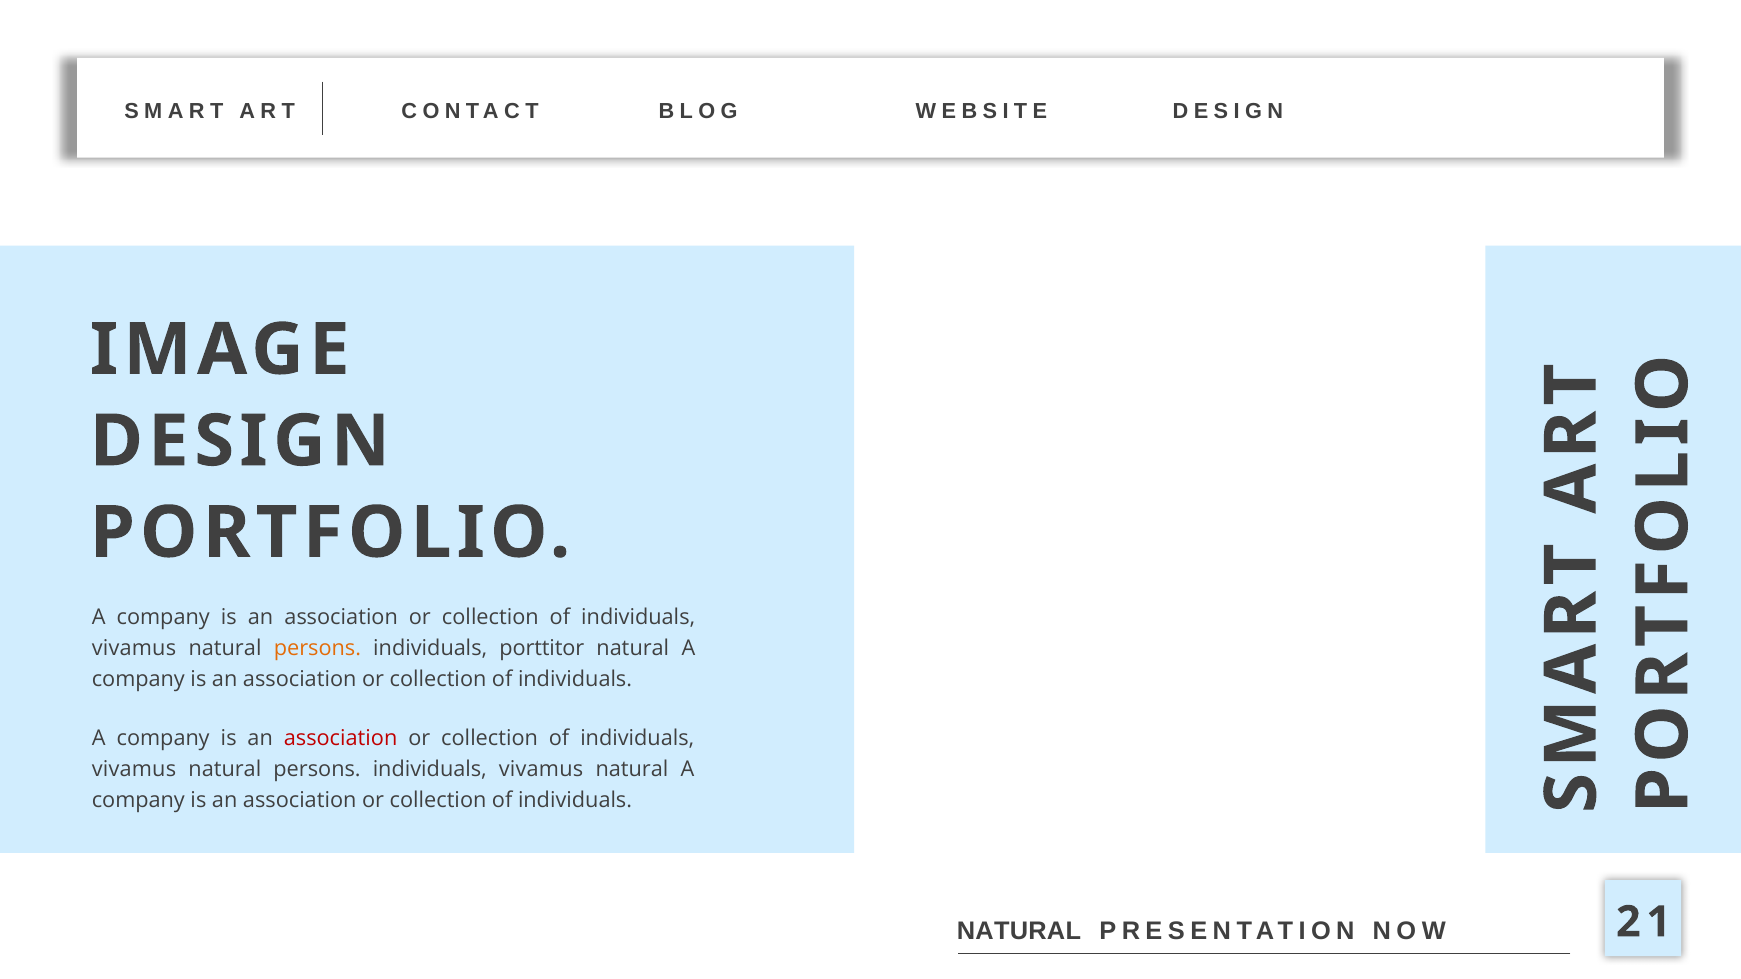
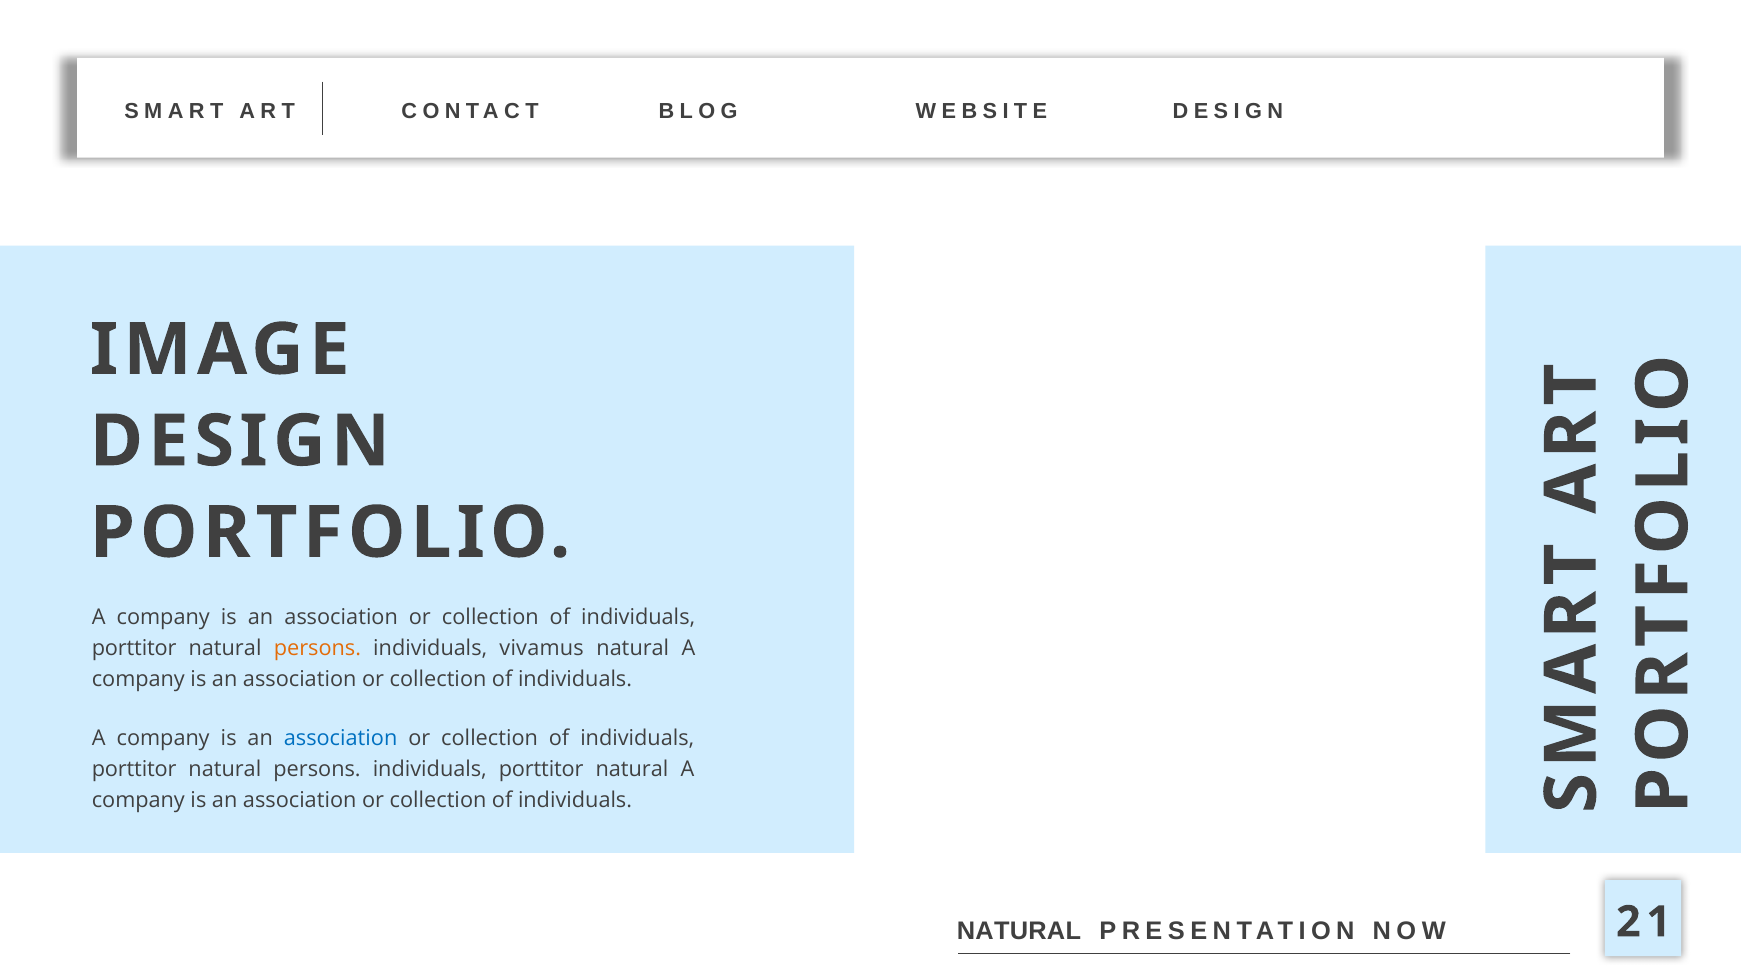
vivamus at (134, 649): vivamus -> porttitor
porttitor: porttitor -> vivamus
association at (341, 738) colour: red -> blue
vivamus at (134, 770): vivamus -> porttitor
persons individuals vivamus: vivamus -> porttitor
